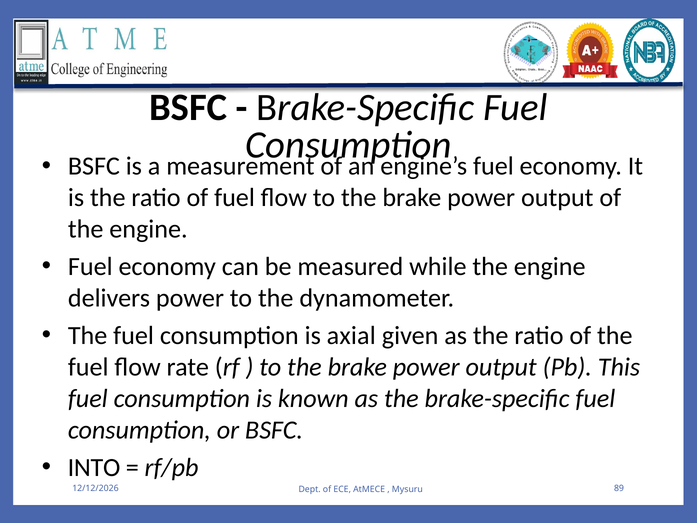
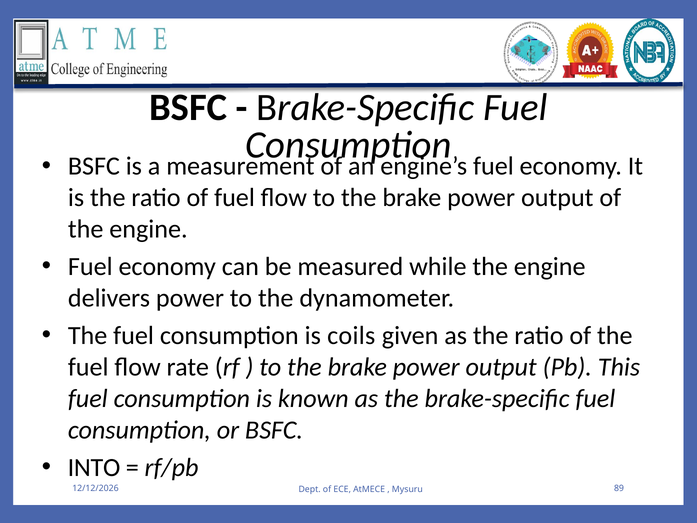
axial: axial -> coils
